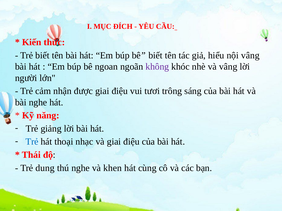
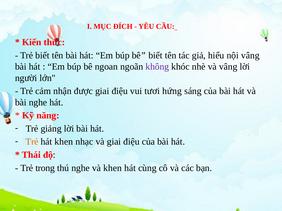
trông: trông -> hứng
Trẻ at (32, 142) colour: blue -> orange
hát thoại: thoại -> khen
dung: dung -> trong
